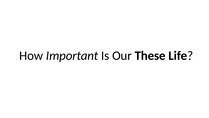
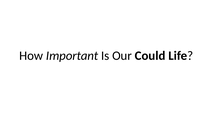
These: These -> Could
